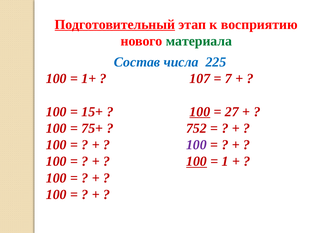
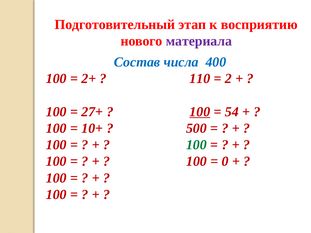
Подготовительный underline: present -> none
материала colour: green -> purple
225: 225 -> 400
1+: 1+ -> 2+
107: 107 -> 110
7: 7 -> 2
15+: 15+ -> 27+
27: 27 -> 54
75+: 75+ -> 10+
752: 752 -> 500
100 at (196, 145) colour: purple -> green
100 at (197, 162) underline: present -> none
1: 1 -> 0
